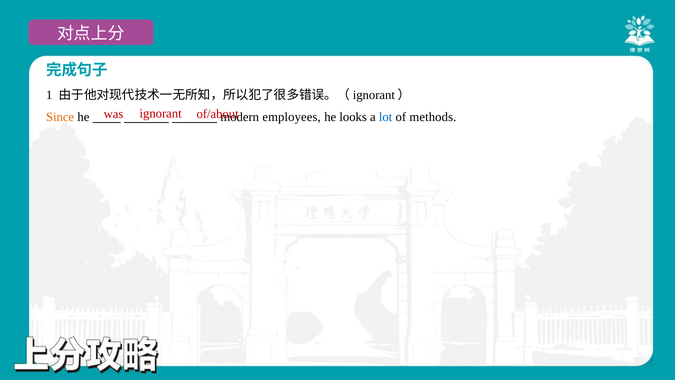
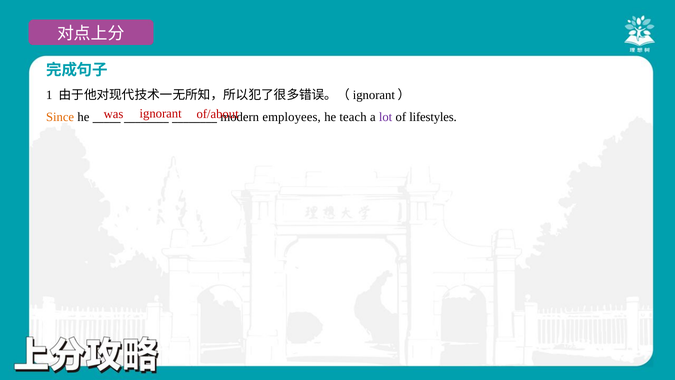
looks: looks -> teach
lot colour: blue -> purple
methods: methods -> lifestyles
